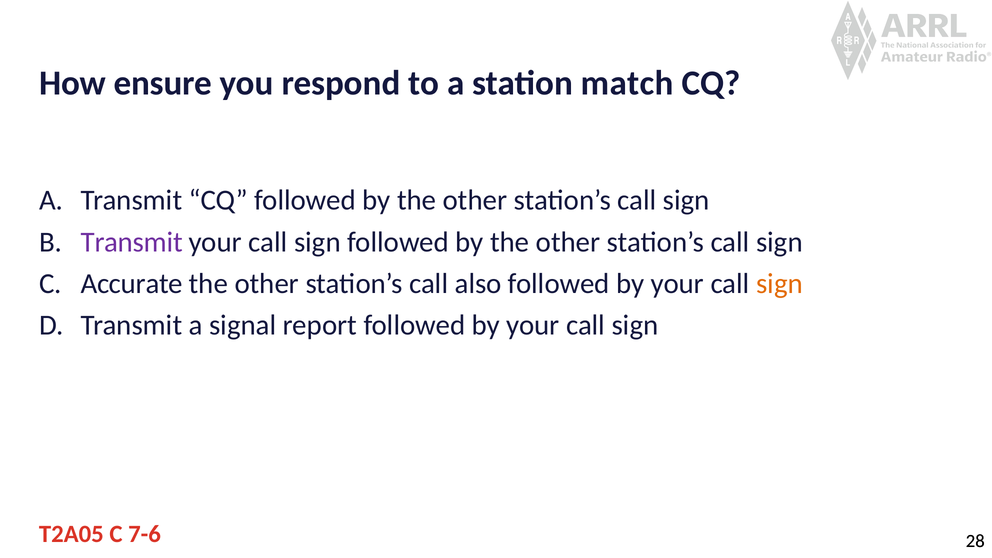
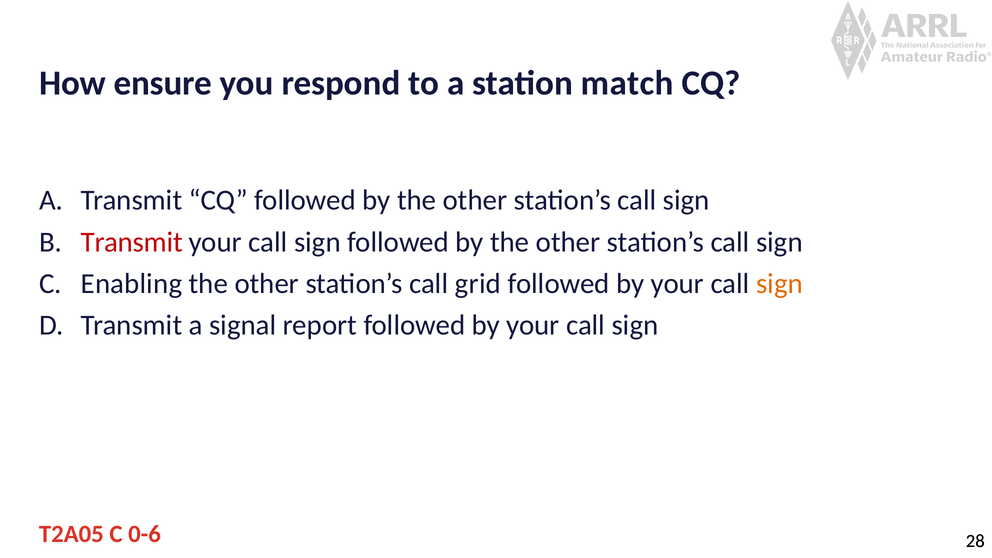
Transmit at (132, 242) colour: purple -> red
Accurate: Accurate -> Enabling
also: also -> grid
7-6: 7-6 -> 0-6
